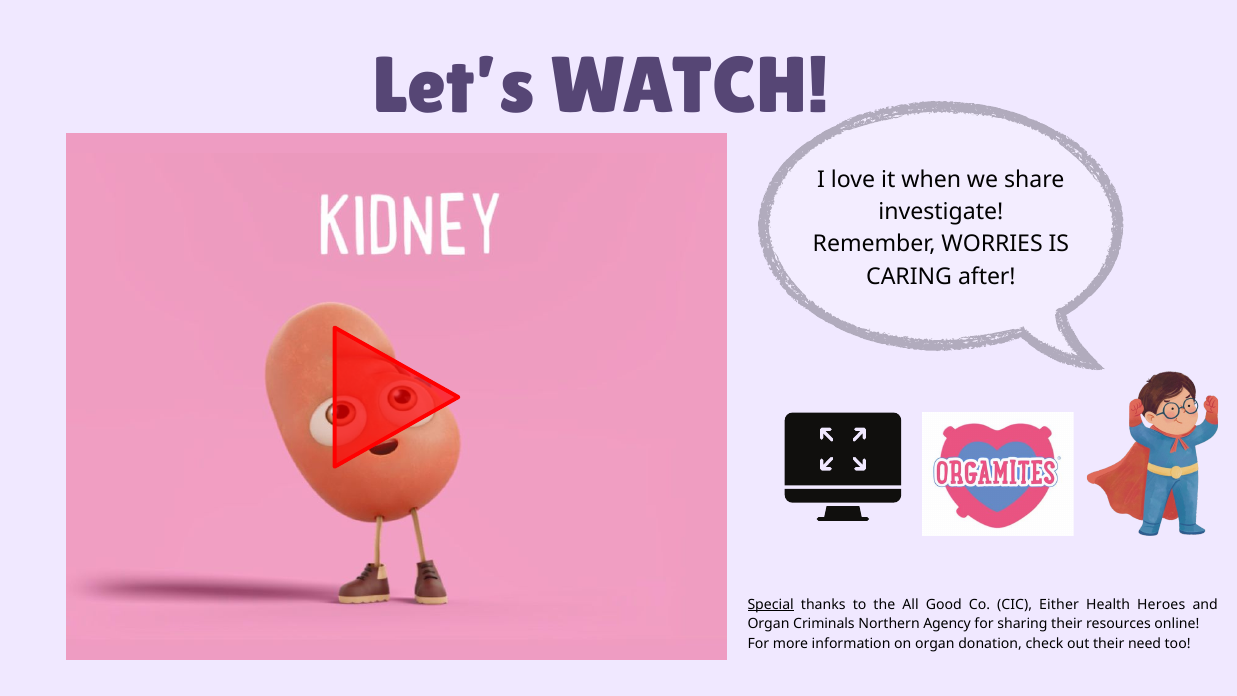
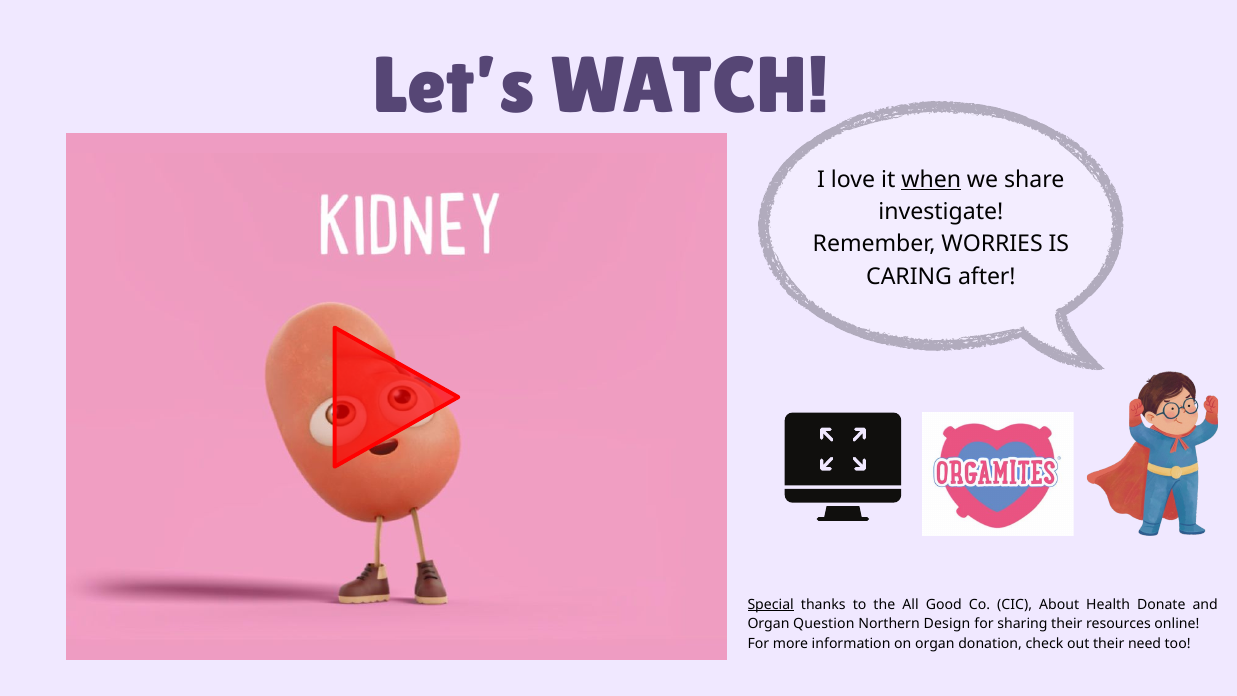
when underline: none -> present
Either: Either -> About
Heroes: Heroes -> Donate
Criminals: Criminals -> Question
Agency: Agency -> Design
